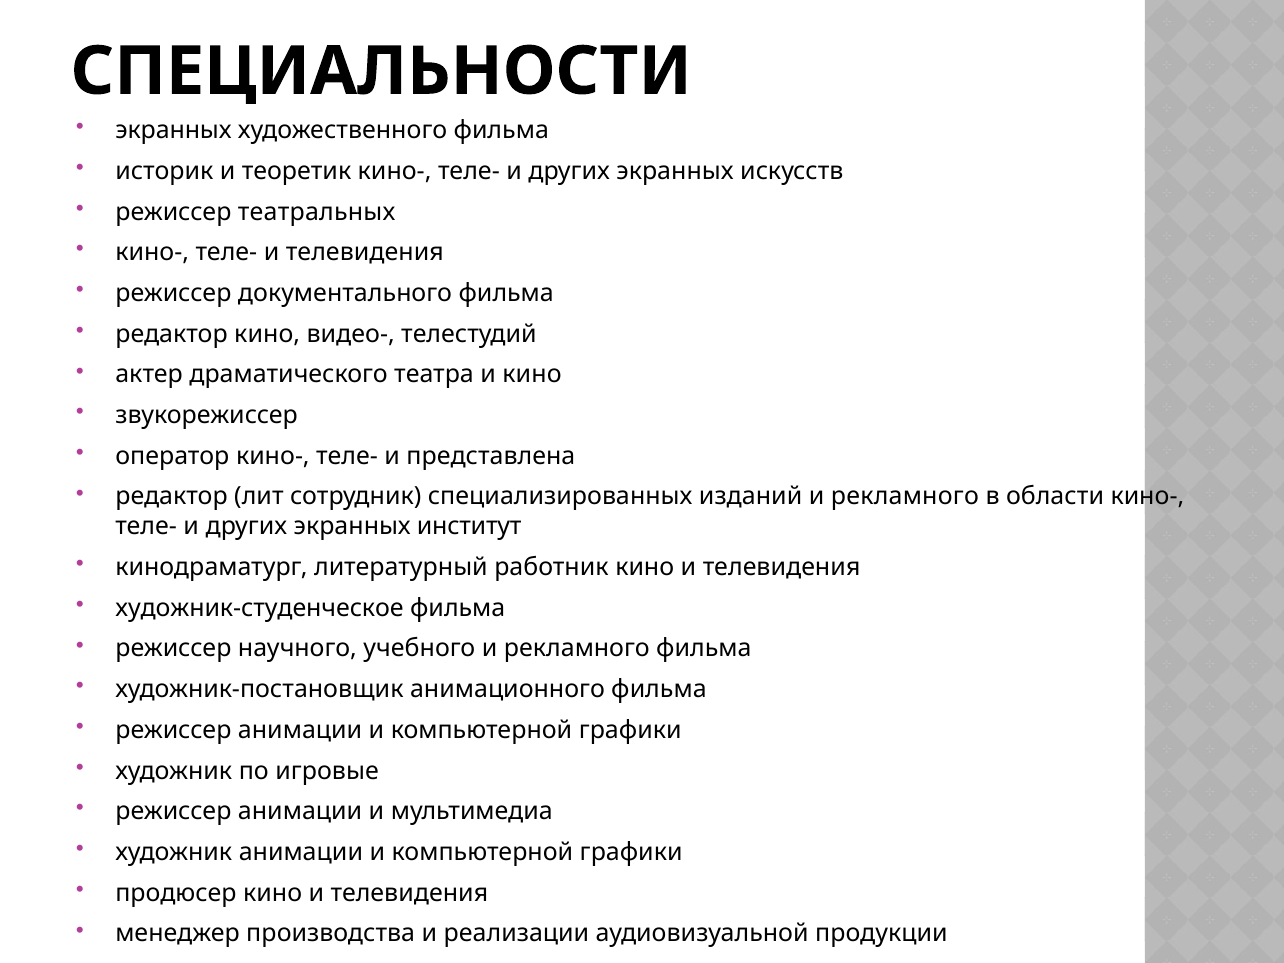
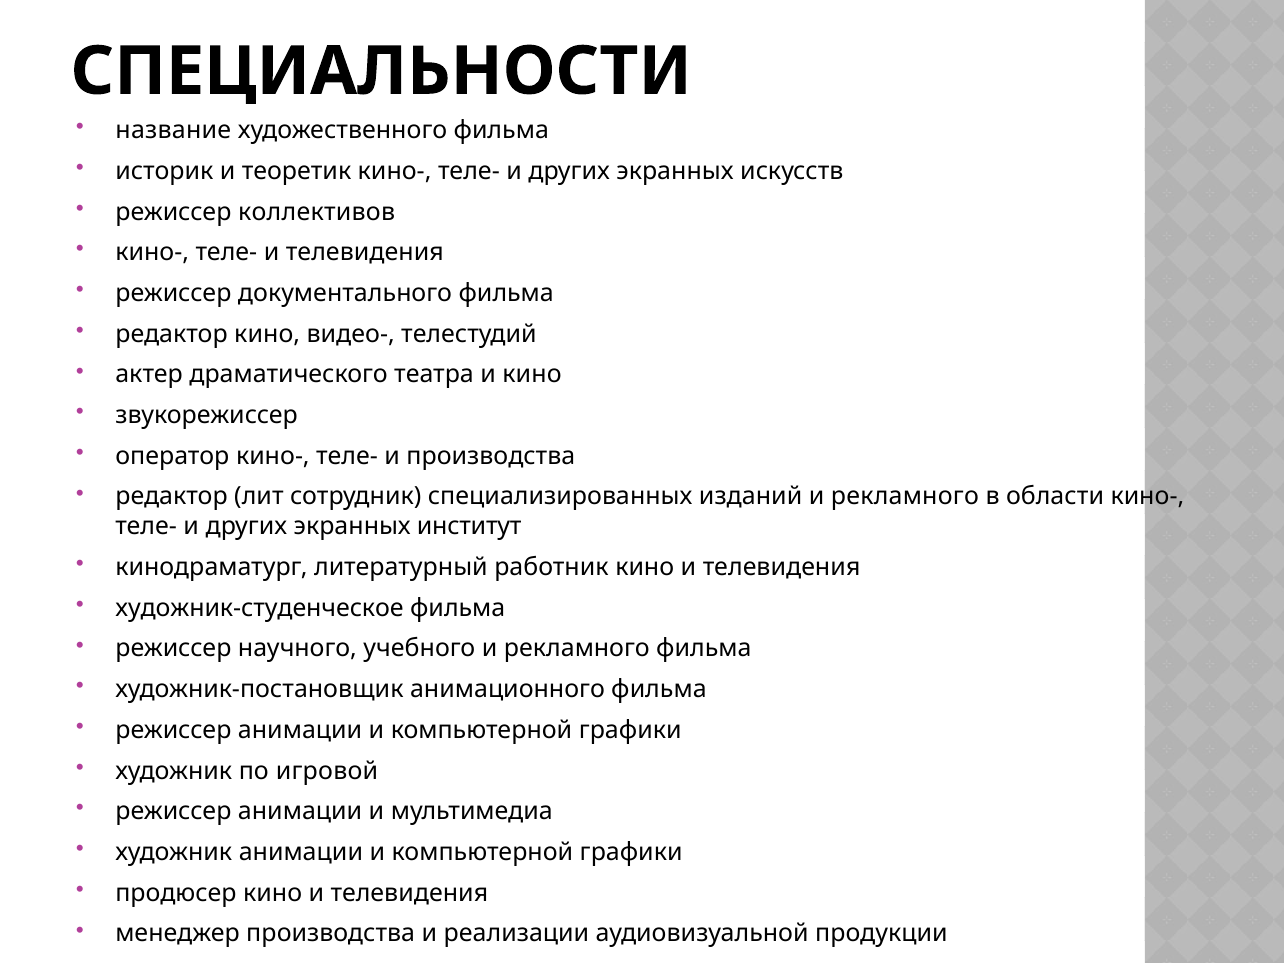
экранных at (173, 130): экранных -> название
театральных: театральных -> коллективов
и представлена: представлена -> производства
игровые: игровые -> игровой
